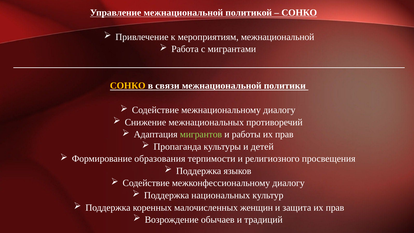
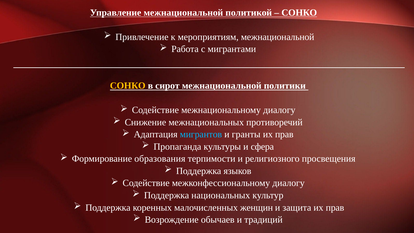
связи: связи -> сирот
мигрантов colour: light green -> light blue
работы: работы -> гранты
детей: детей -> сфера
